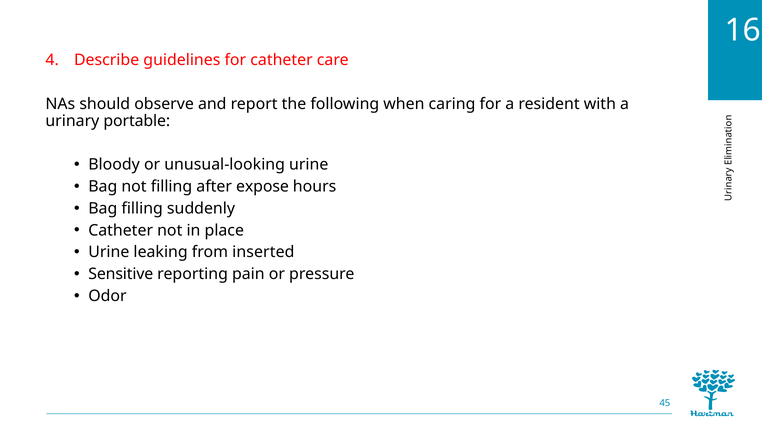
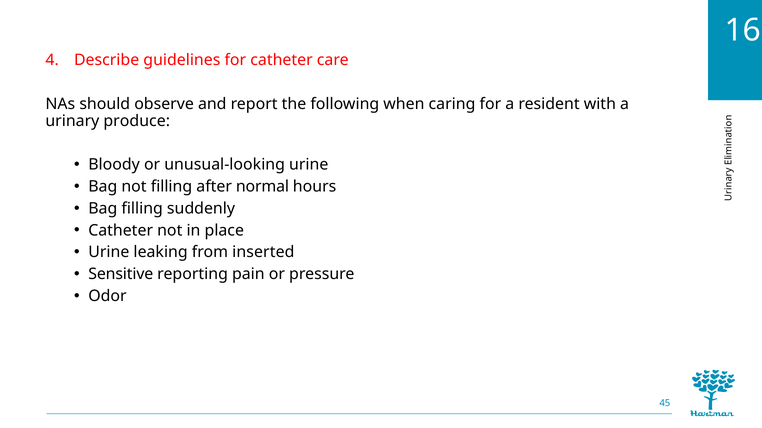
portable: portable -> produce
expose: expose -> normal
